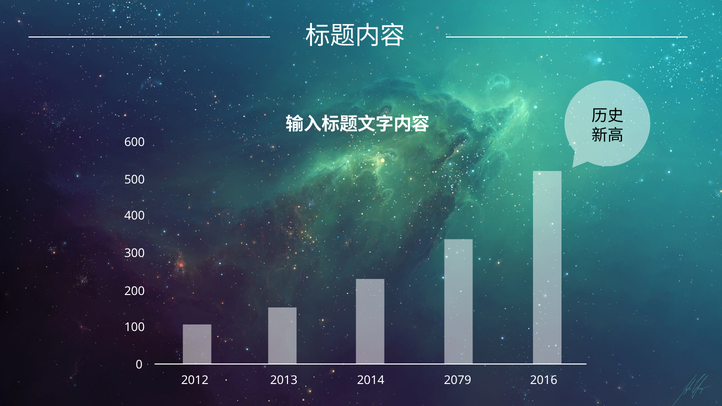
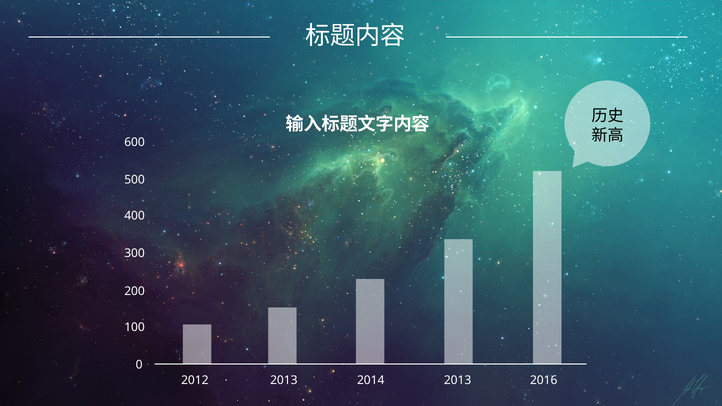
2014 2079: 2079 -> 2013
